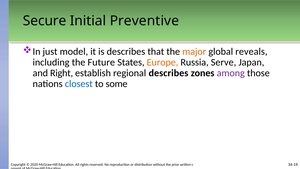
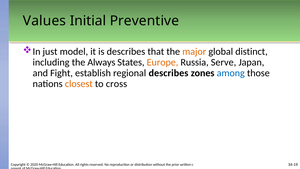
Secure: Secure -> Values
reveals: reveals -> distinct
Future: Future -> Always
Right: Right -> Fight
among colour: purple -> blue
closest colour: blue -> orange
some: some -> cross
